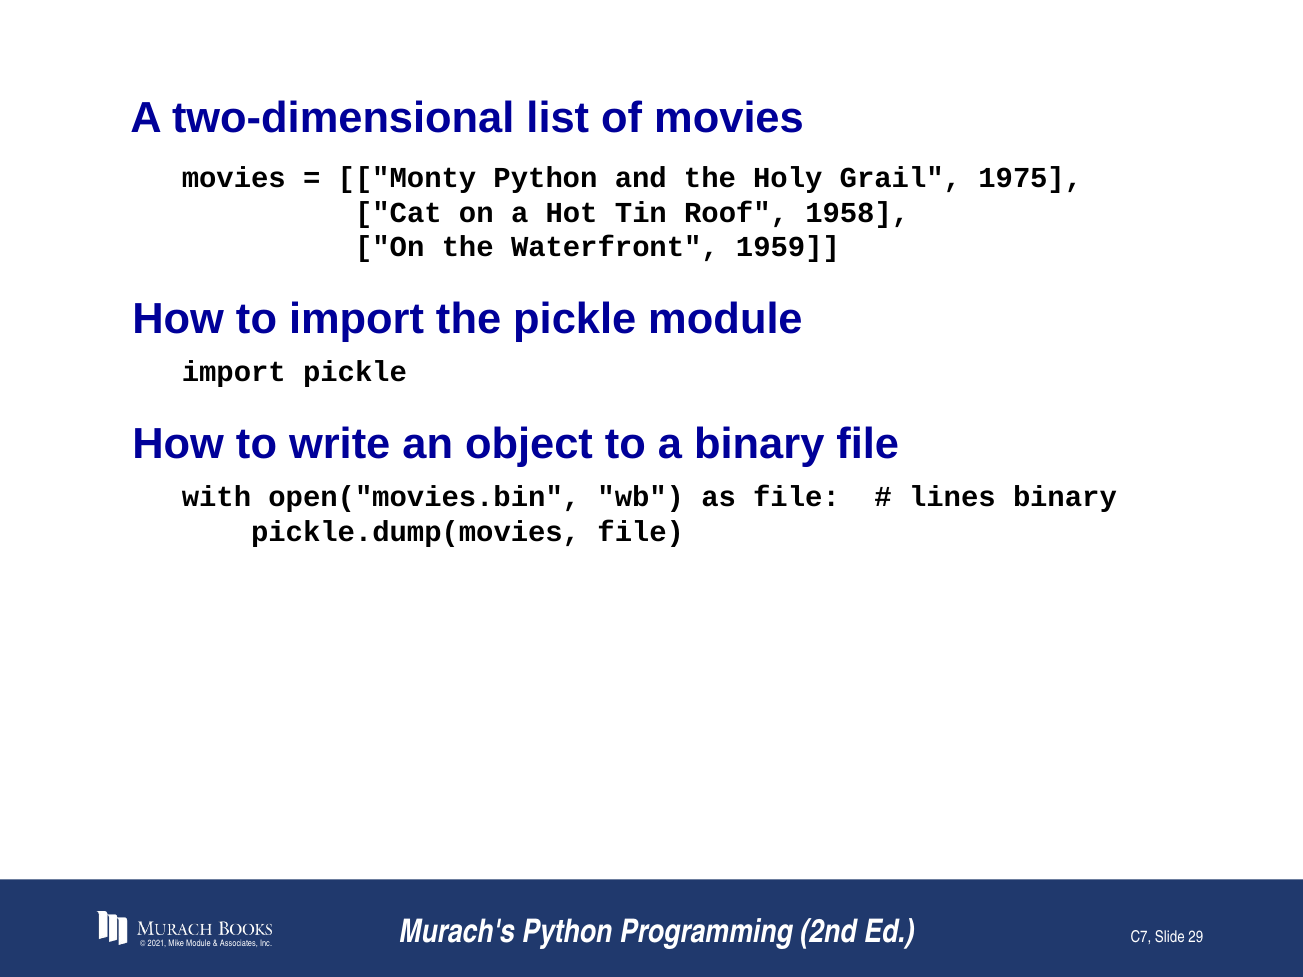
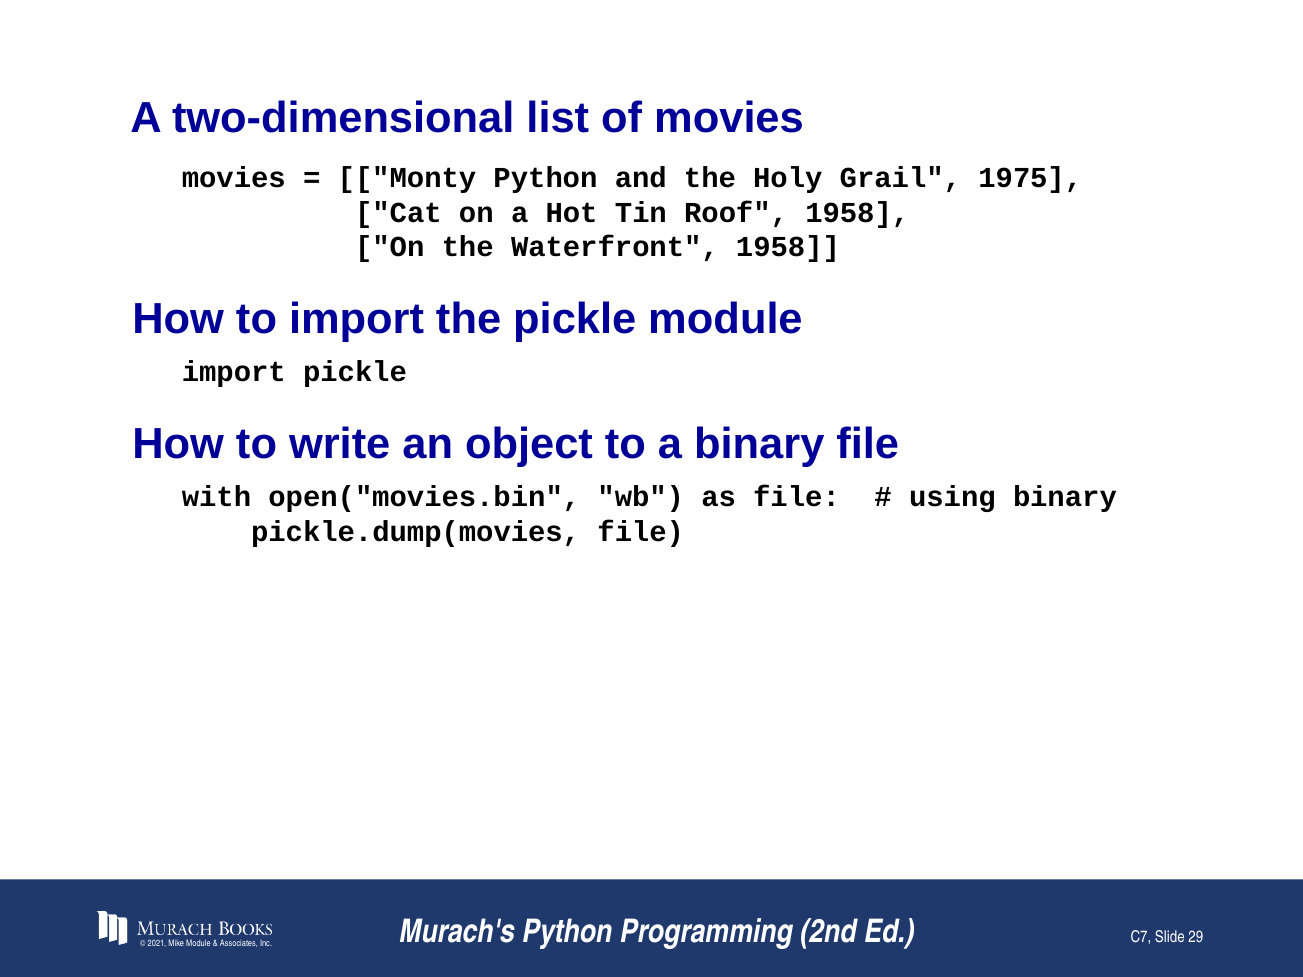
Waterfront 1959: 1959 -> 1958
lines: lines -> using
